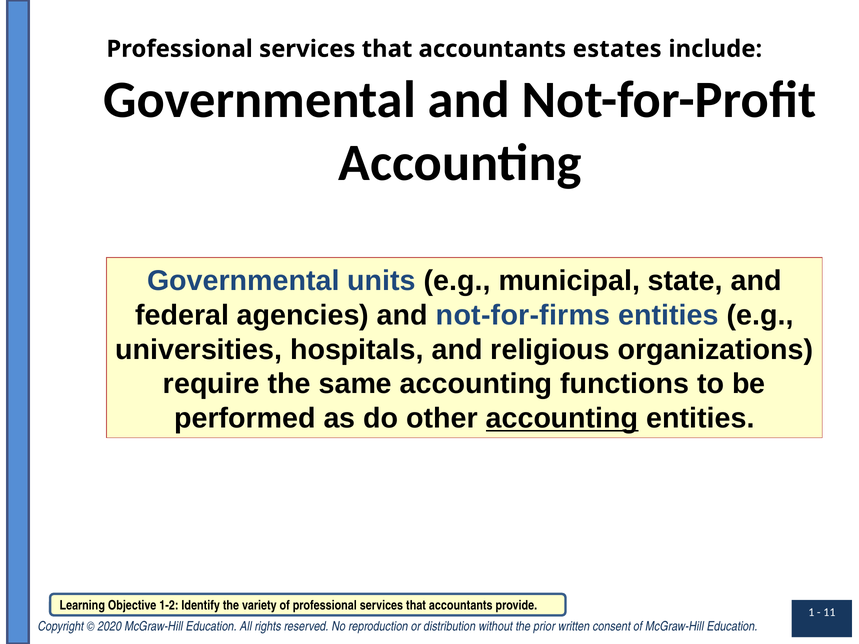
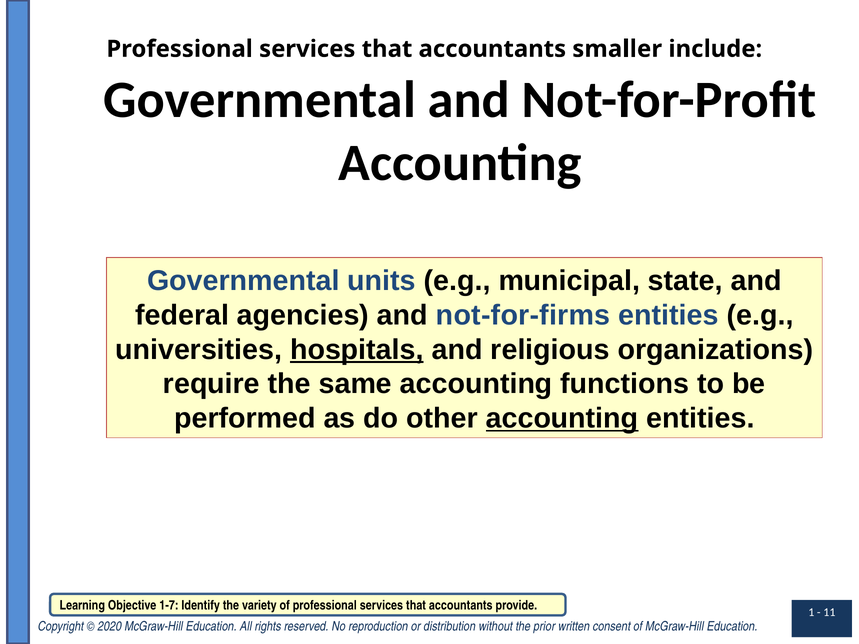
estates: estates -> smaller
hospitals underline: none -> present
1-2: 1-2 -> 1-7
